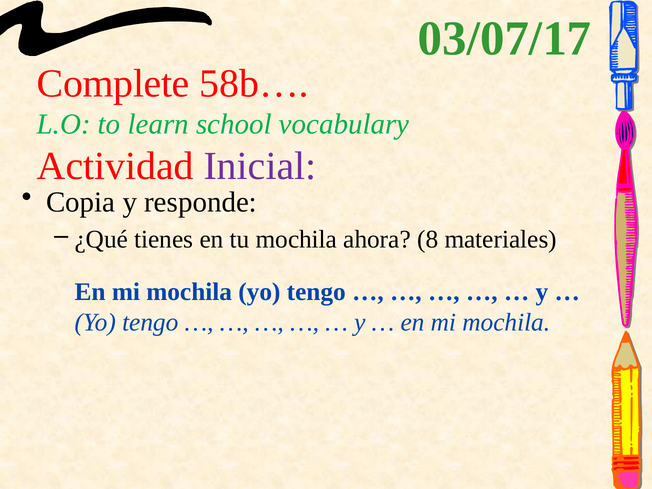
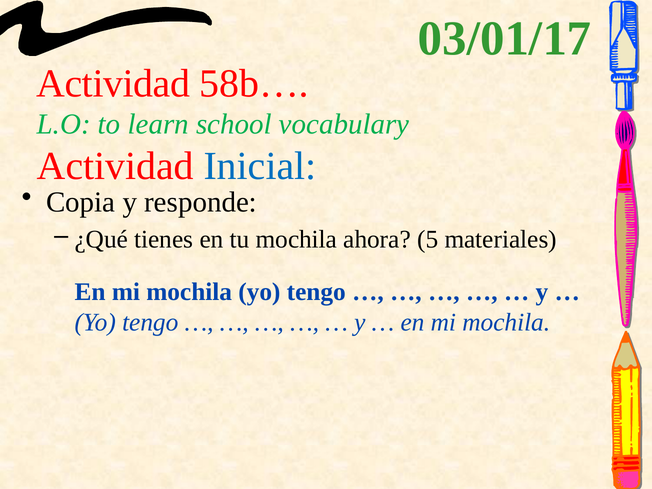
03/07/17: 03/07/17 -> 03/01/17
Complete at (113, 84): Complete -> Actividad
Inicial colour: purple -> blue
8: 8 -> 5
